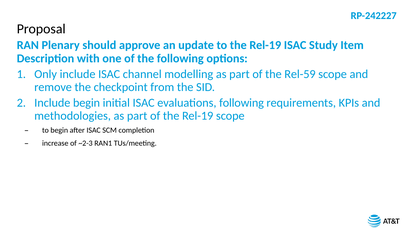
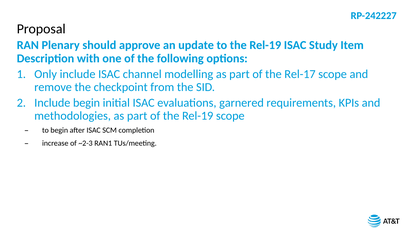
Rel-59: Rel-59 -> Rel-17
evaluations following: following -> garnered
